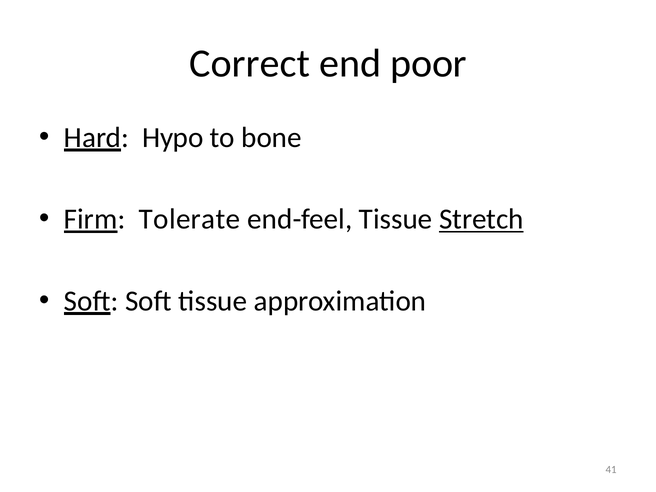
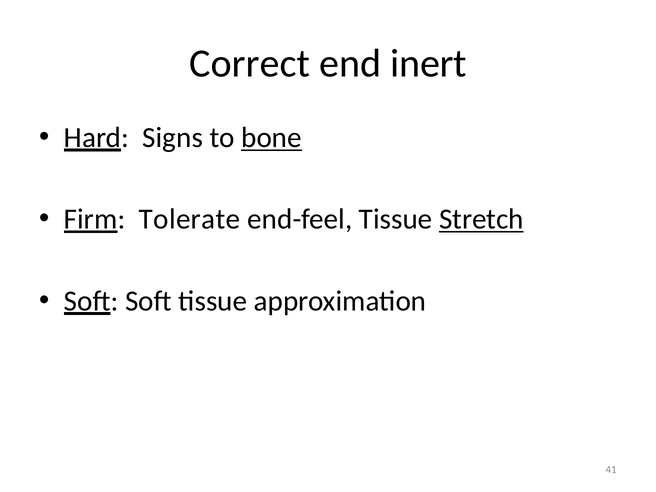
poor: poor -> inert
Hypo: Hypo -> Signs
bone underline: none -> present
